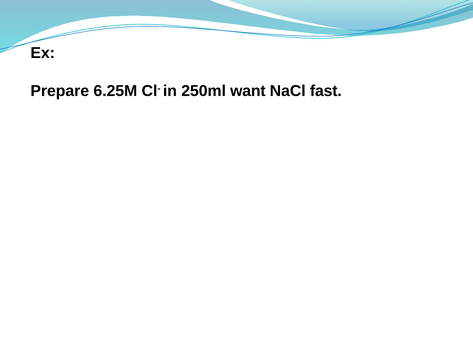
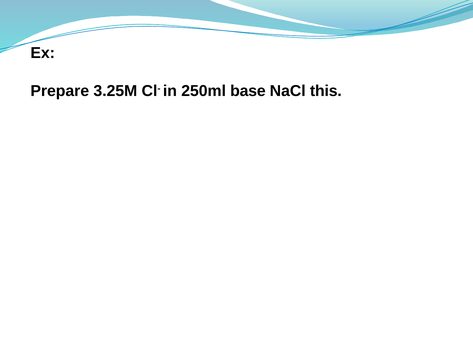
6.25M: 6.25M -> 3.25M
want: want -> base
fast: fast -> this
